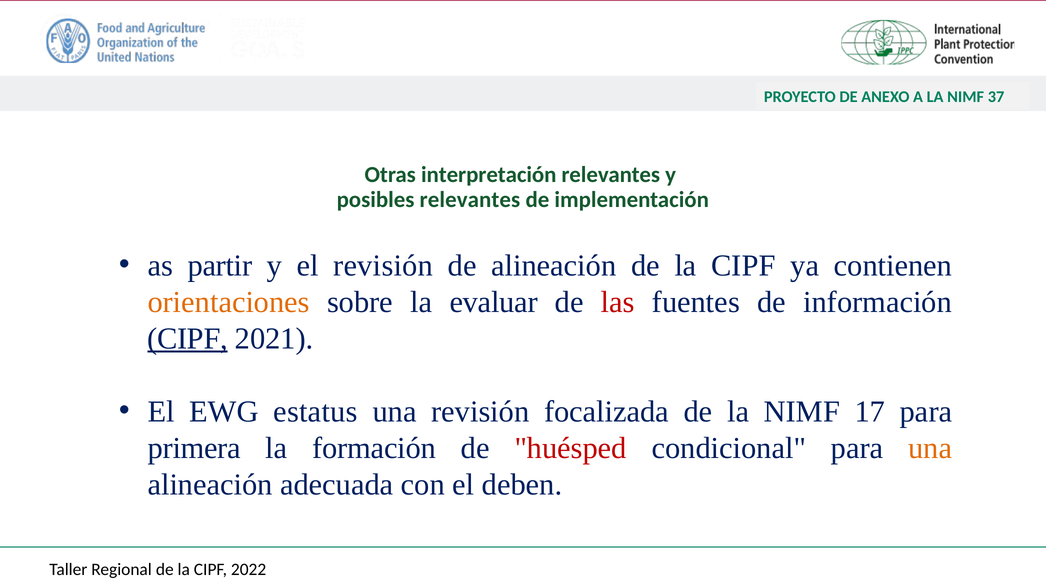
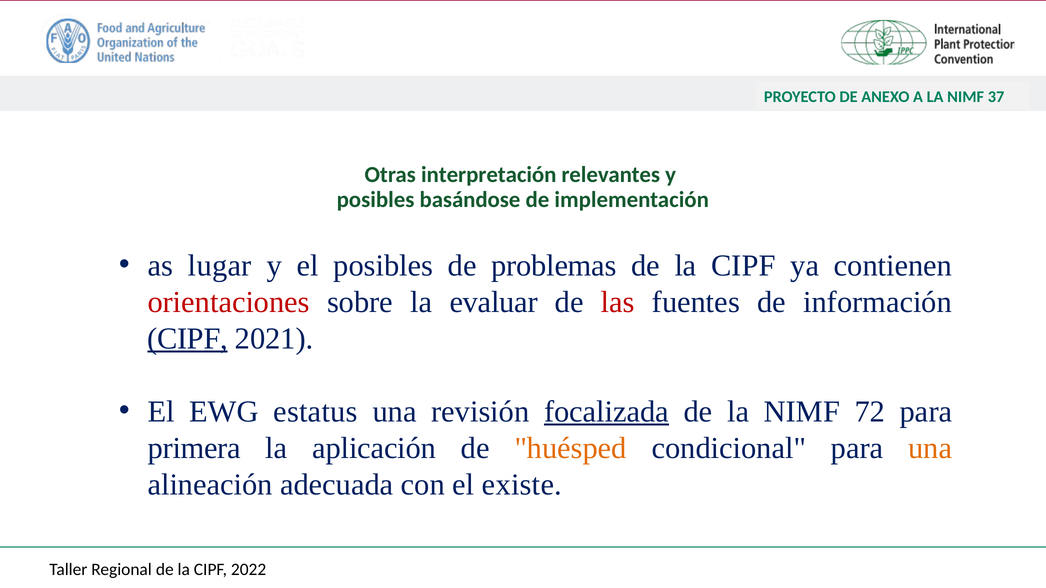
posibles relevantes: relevantes -> basándose
partir: partir -> lugar
el revisión: revisión -> posibles
de alineación: alineación -> problemas
orientaciones colour: orange -> red
focalizada underline: none -> present
17: 17 -> 72
formación: formación -> aplicación
huésped colour: red -> orange
deben: deben -> existe
